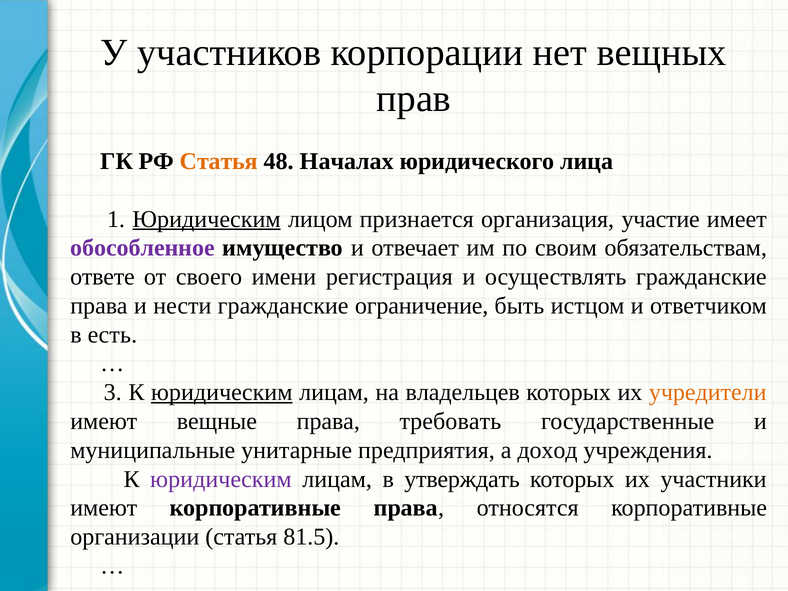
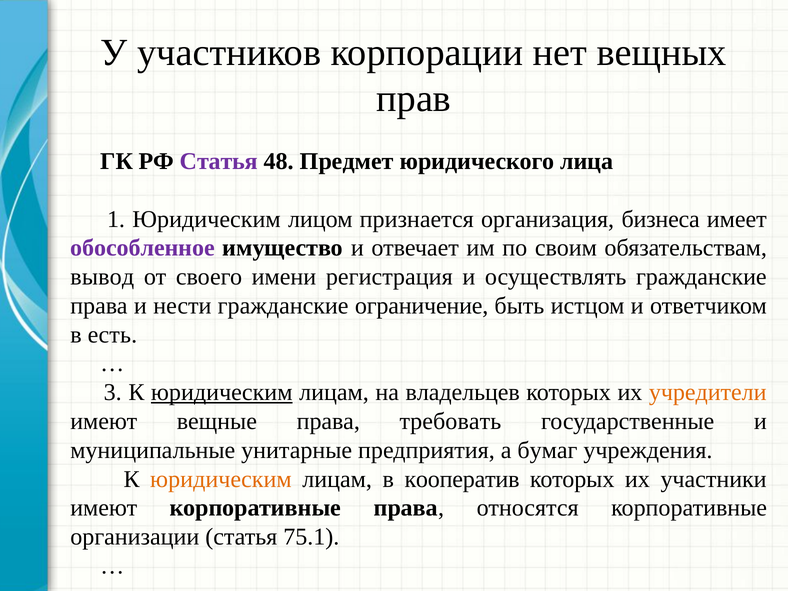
Статья at (219, 161) colour: orange -> purple
Началах: Началах -> Предмет
Юридическим at (207, 219) underline: present -> none
участие: участие -> бизнеса
ответе: ответе -> вывод
доход: доход -> бумаг
юридическим at (221, 479) colour: purple -> orange
утверждать: утверждать -> кооператив
81.5: 81.5 -> 75.1
